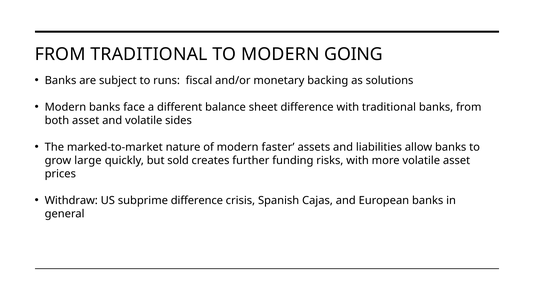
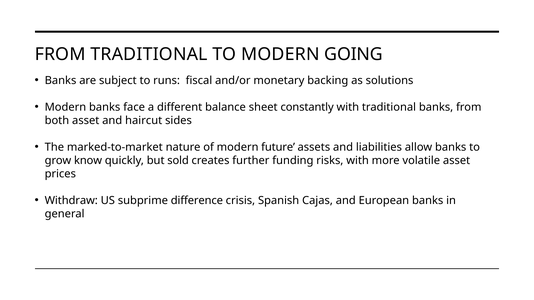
sheet difference: difference -> constantly
and volatile: volatile -> haircut
faster: faster -> future
large: large -> know
